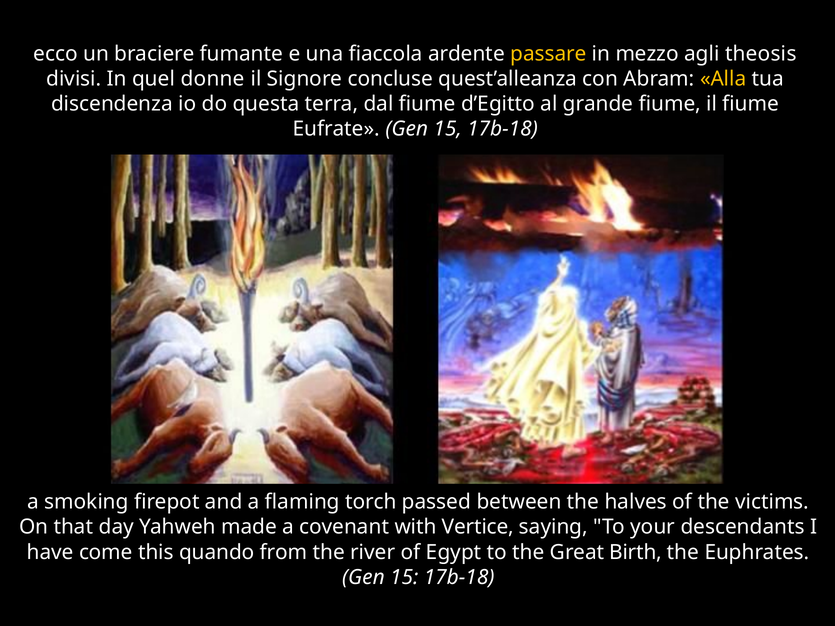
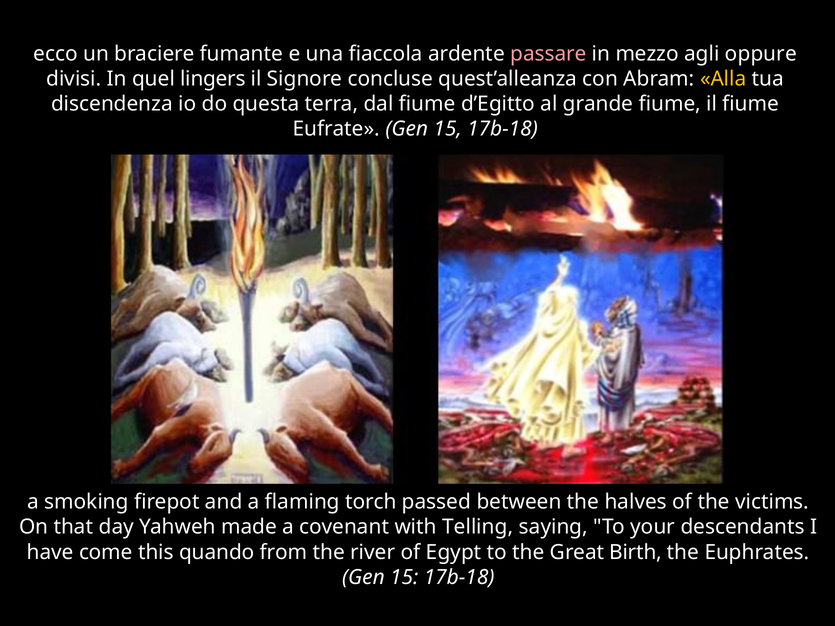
passare colour: yellow -> pink
theosis: theosis -> oppure
donne: donne -> lingers
Vertice: Vertice -> Telling
